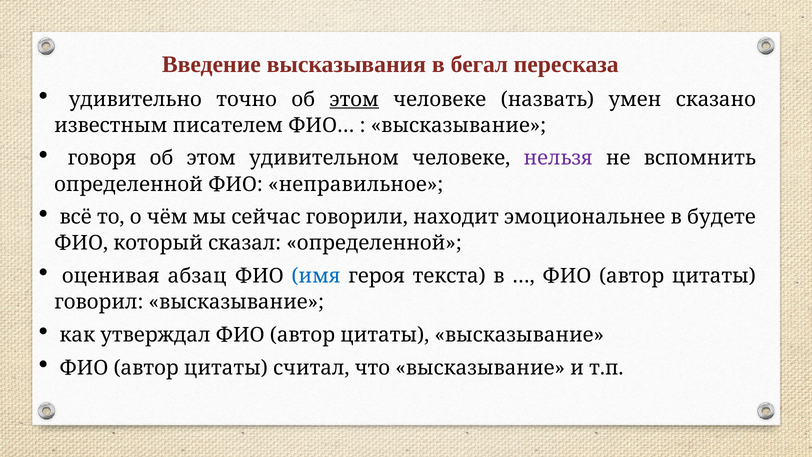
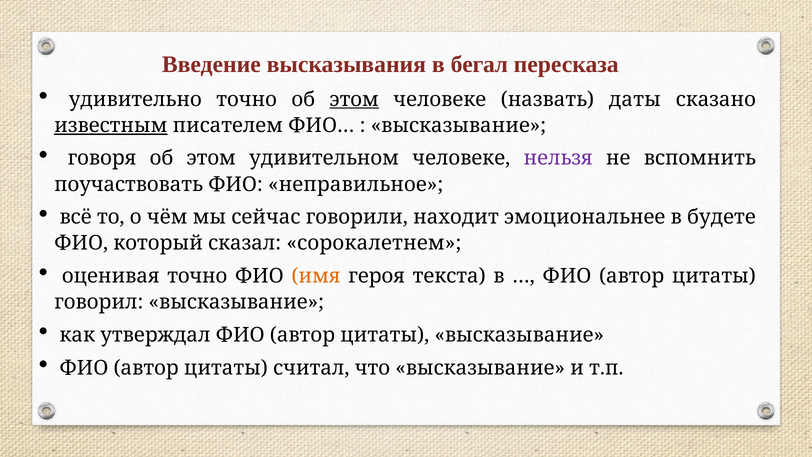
умен: умен -> даты
известным underline: none -> present
определенной at (129, 184): определенной -> поучаствовать
сказал определенной: определенной -> сорокалетнем
оценивая абзац: абзац -> точно
имя colour: blue -> orange
